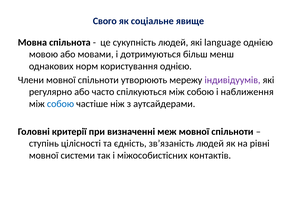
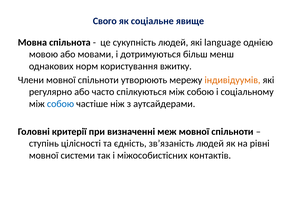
користування однією: однією -> вжитку
індивідуумів colour: purple -> orange
наближення: наближення -> соціальному
